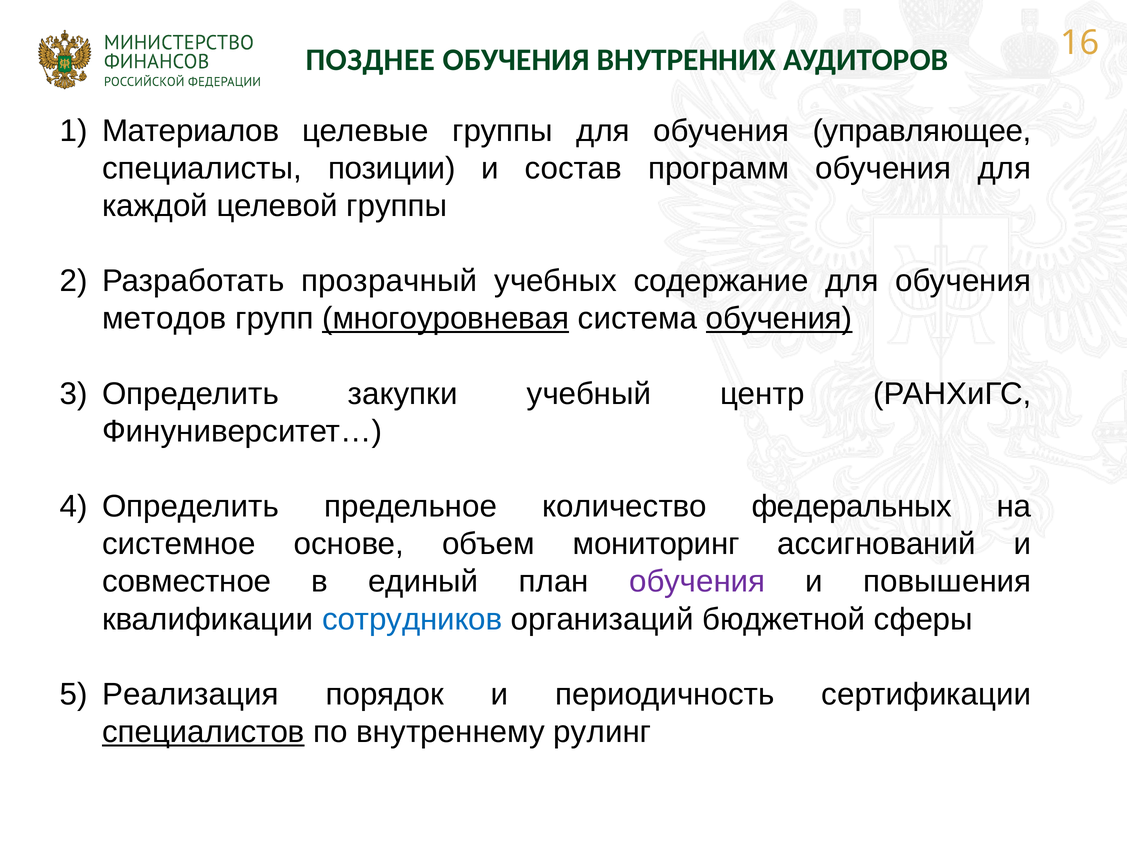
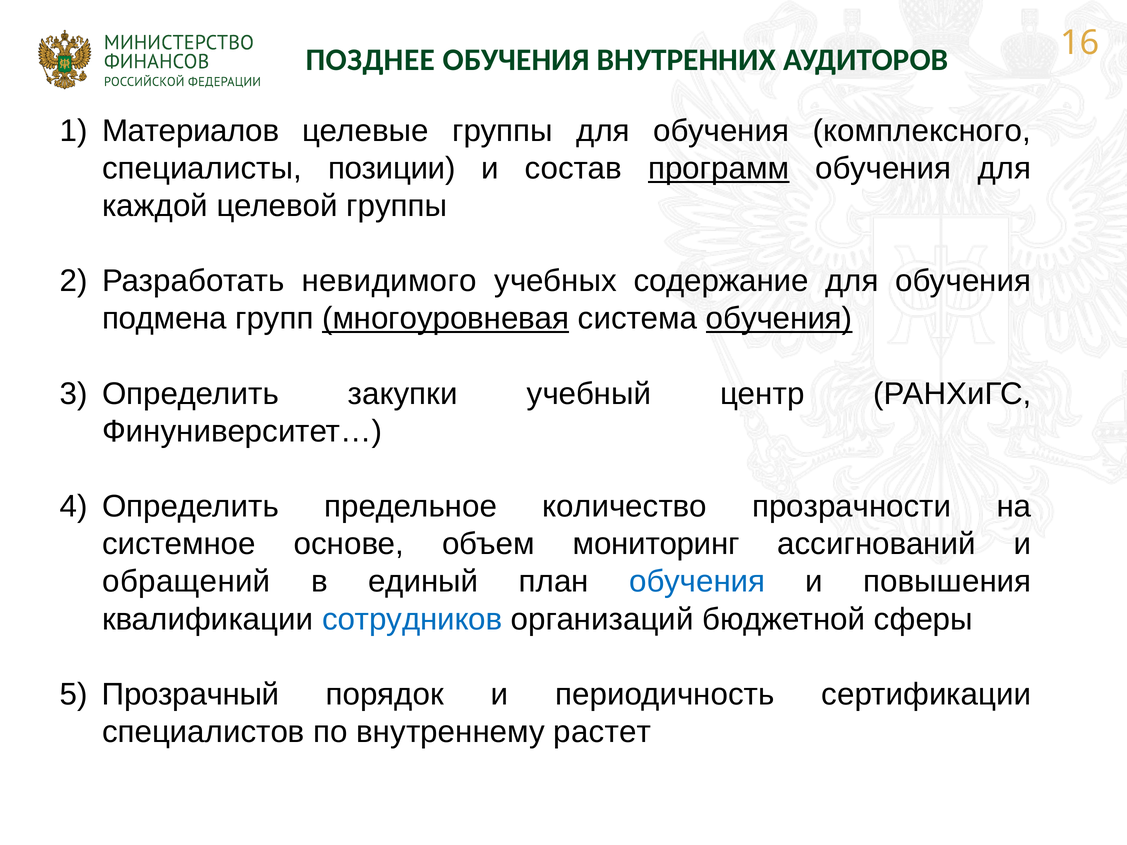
управляющее: управляющее -> комплексного
программ underline: none -> present
прозрачный: прозрачный -> невидимого
методов: методов -> подмена
федеральных: федеральных -> прозрачности
совместное: совместное -> обращений
обучения at (697, 582) colour: purple -> blue
Реализация: Реализация -> Прозрачный
специалистов underline: present -> none
рулинг: рулинг -> растет
